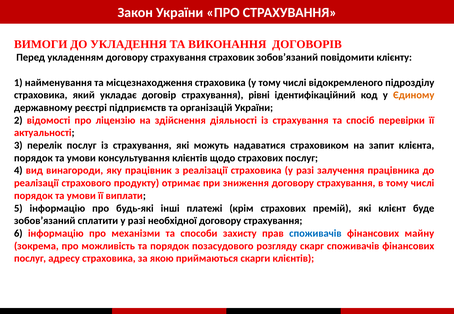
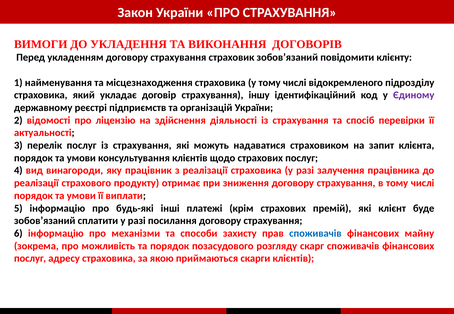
рівні: рівні -> іншу
Єдиному colour: orange -> purple
необхідної: необхідної -> посилання
